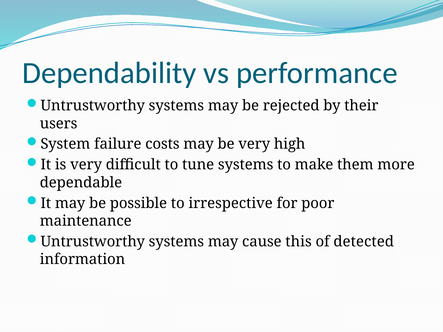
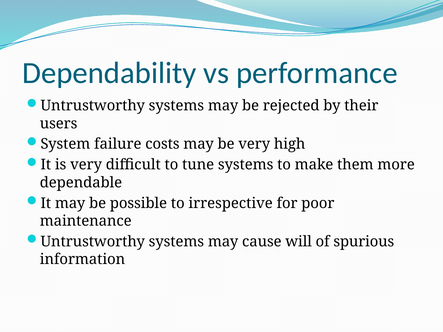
this: this -> will
detected: detected -> spurious
